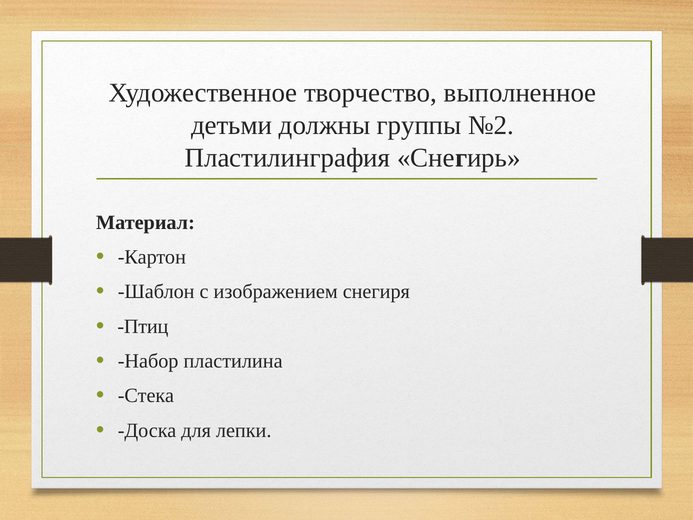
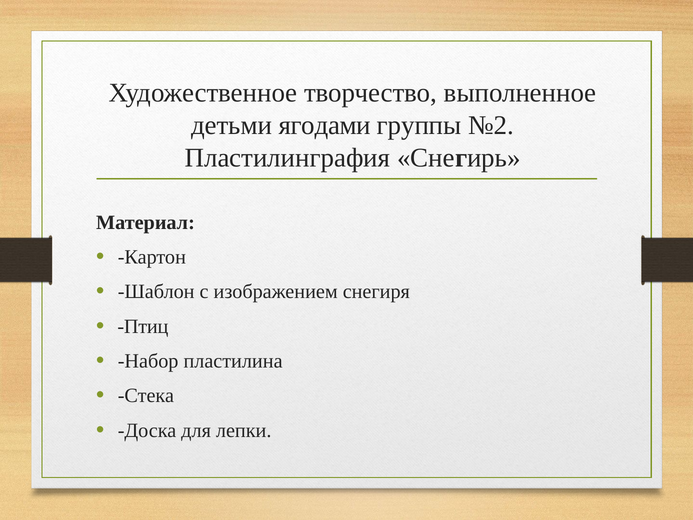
должны: должны -> ягодами
